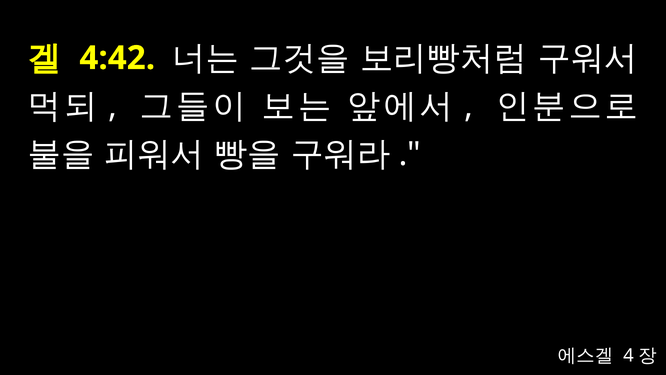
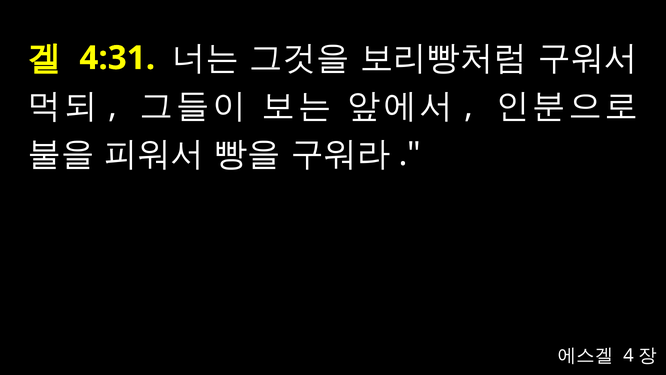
4:42: 4:42 -> 4:31
